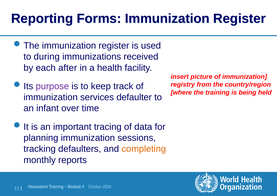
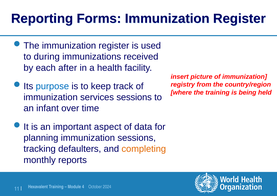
purpose colour: purple -> blue
services defaulter: defaulter -> sessions
tracing: tracing -> aspect
